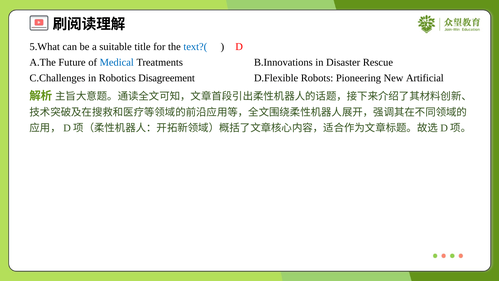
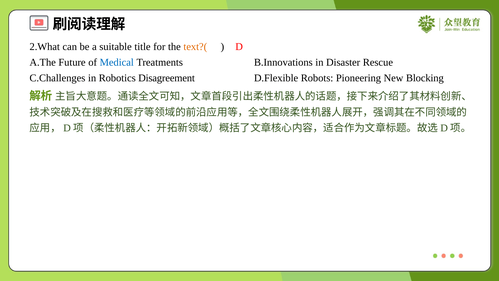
5.What: 5.What -> 2.What
text?( colour: blue -> orange
Artificial: Artificial -> Blocking
